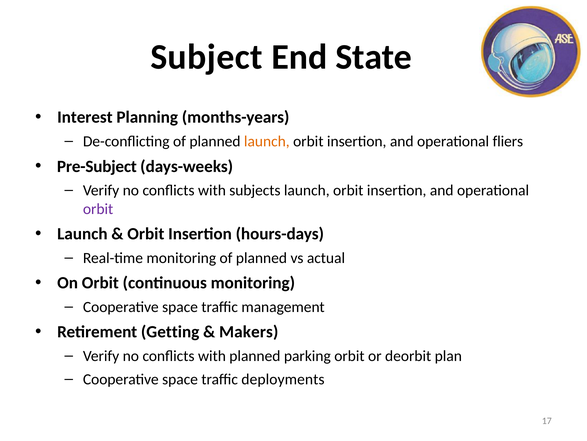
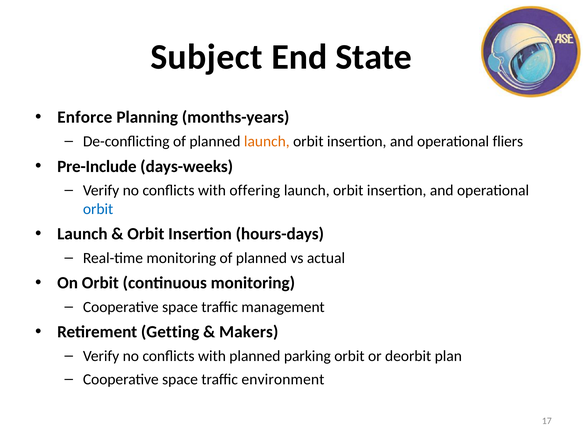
Interest: Interest -> Enforce
Pre-Subject: Pre-Subject -> Pre-Include
subjects: subjects -> offering
orbit at (98, 209) colour: purple -> blue
deployments: deployments -> environment
